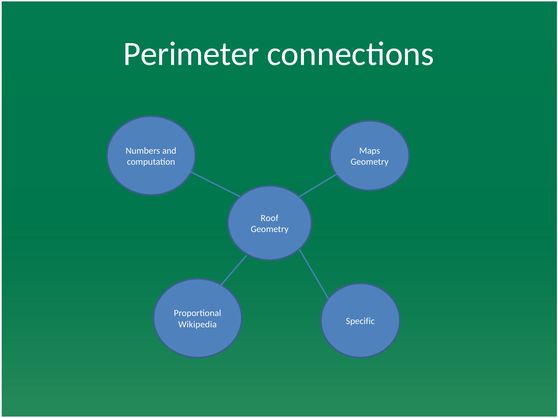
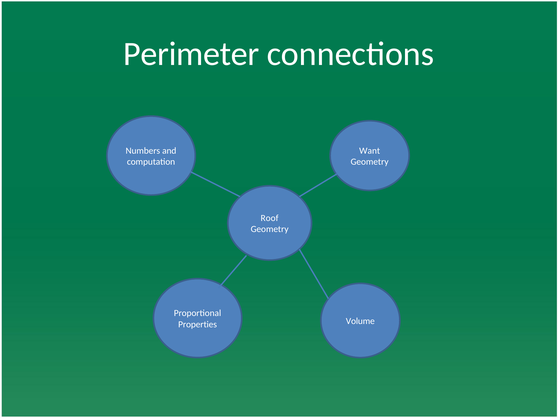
Maps: Maps -> Want
Specific: Specific -> Volume
Wikipedia: Wikipedia -> Properties
